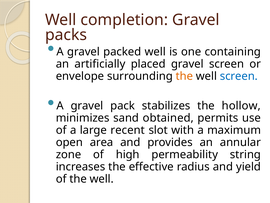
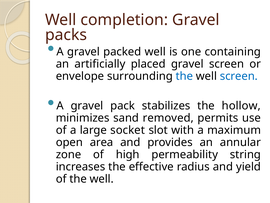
the at (184, 76) colour: orange -> blue
obtained: obtained -> removed
recent: recent -> socket
